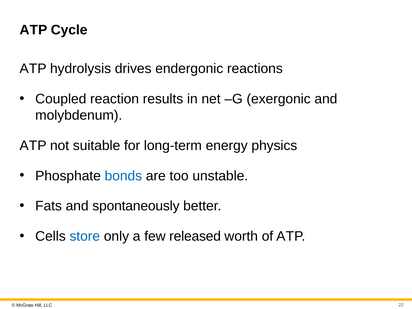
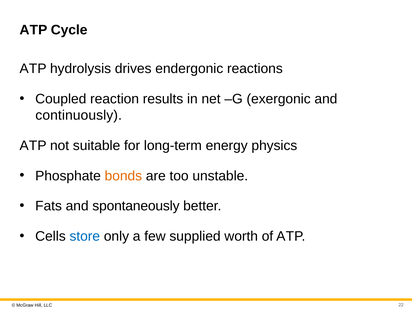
molybdenum: molybdenum -> continuously
bonds colour: blue -> orange
released: released -> supplied
